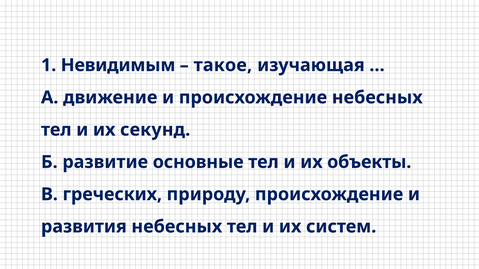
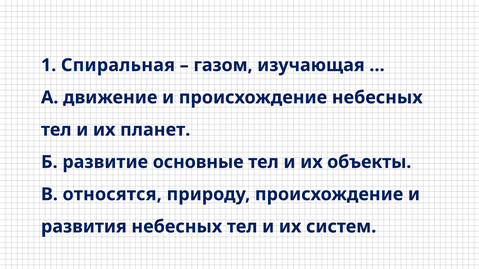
Невидимым: Невидимым -> Спиральная
такое: такое -> газом
секунд: секунд -> планет
греческих: греческих -> относятся
